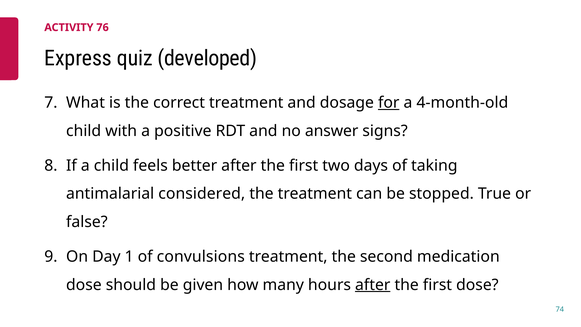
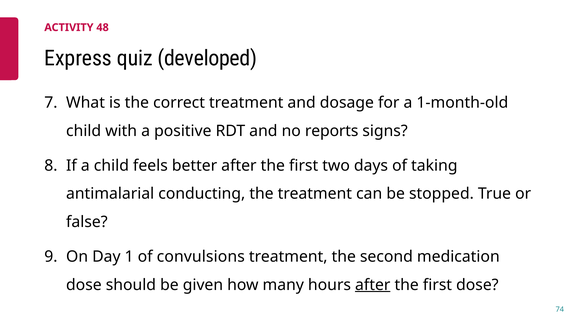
76: 76 -> 48
for underline: present -> none
4-month-old: 4-month-old -> 1-month-old
answer: answer -> reports
considered: considered -> conducting
